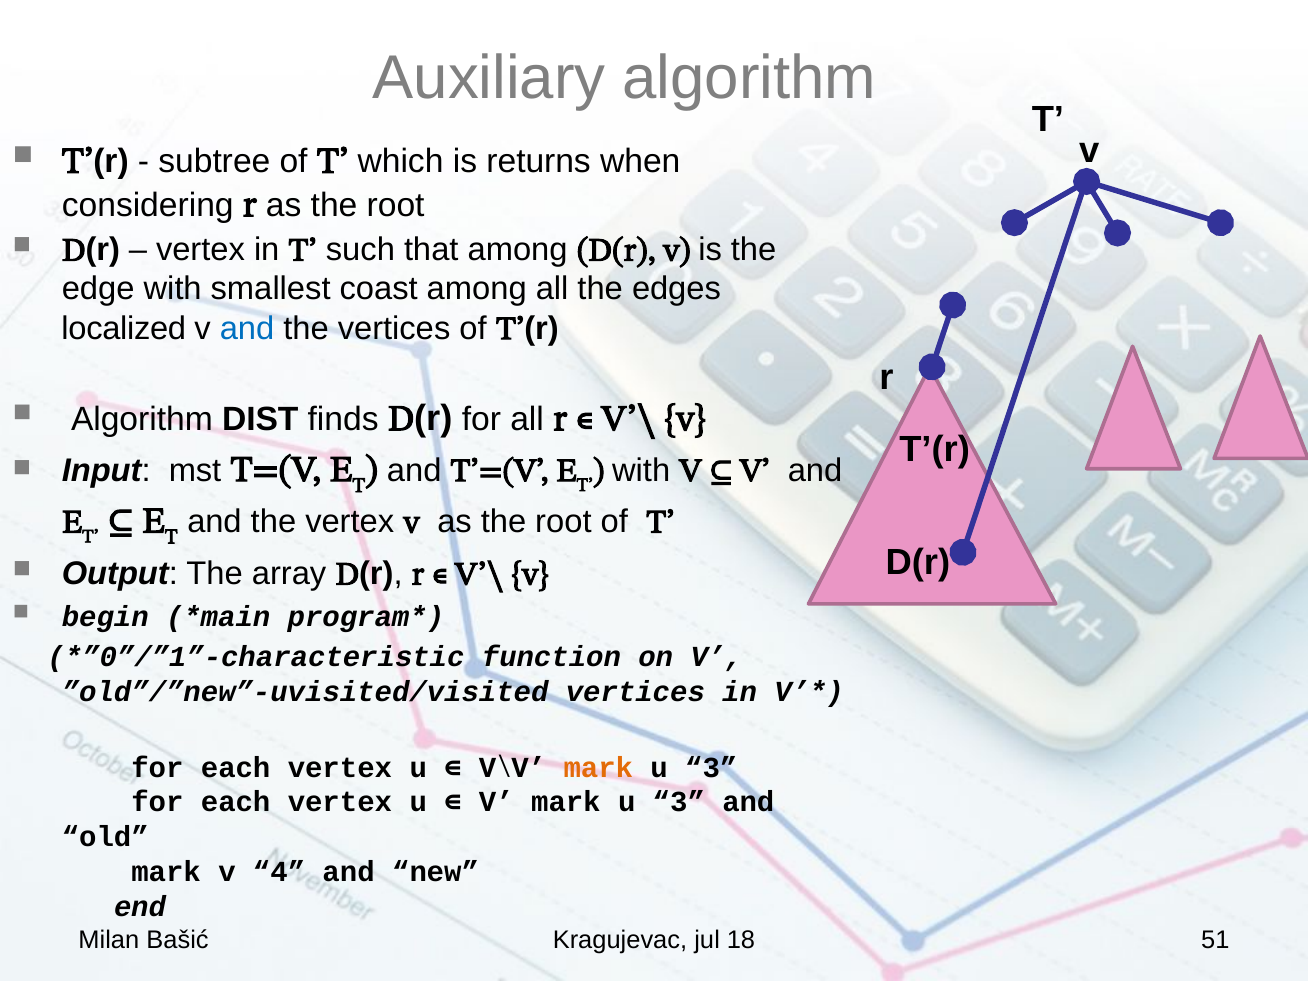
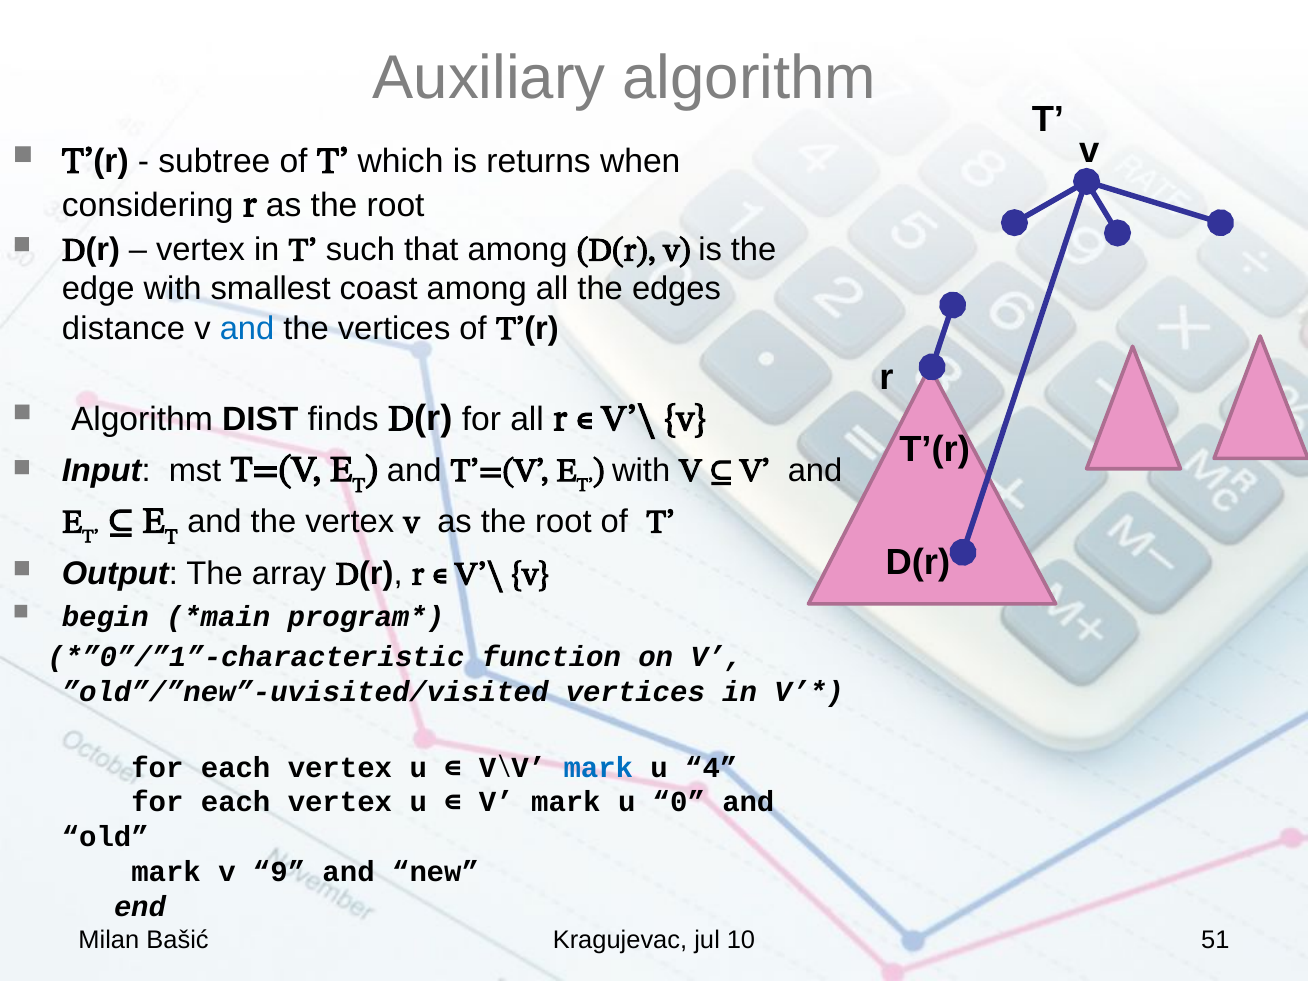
localized: localized -> distance
mark at (598, 768) colour: orange -> blue
3 at (711, 768): 3 -> 4
3 at (679, 802): 3 -> 0
4: 4 -> 9
18: 18 -> 10
